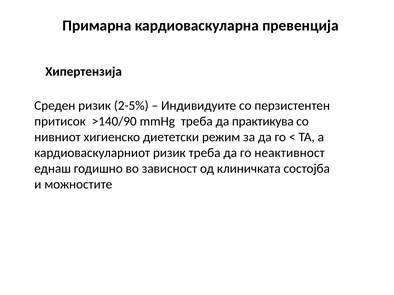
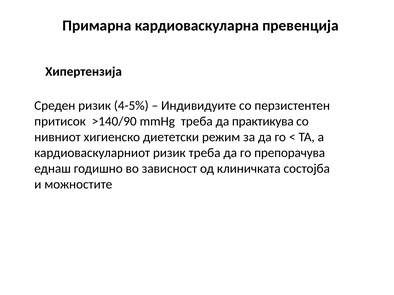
2-5%: 2-5% -> 4-5%
неактивност: неактивност -> препорачува
